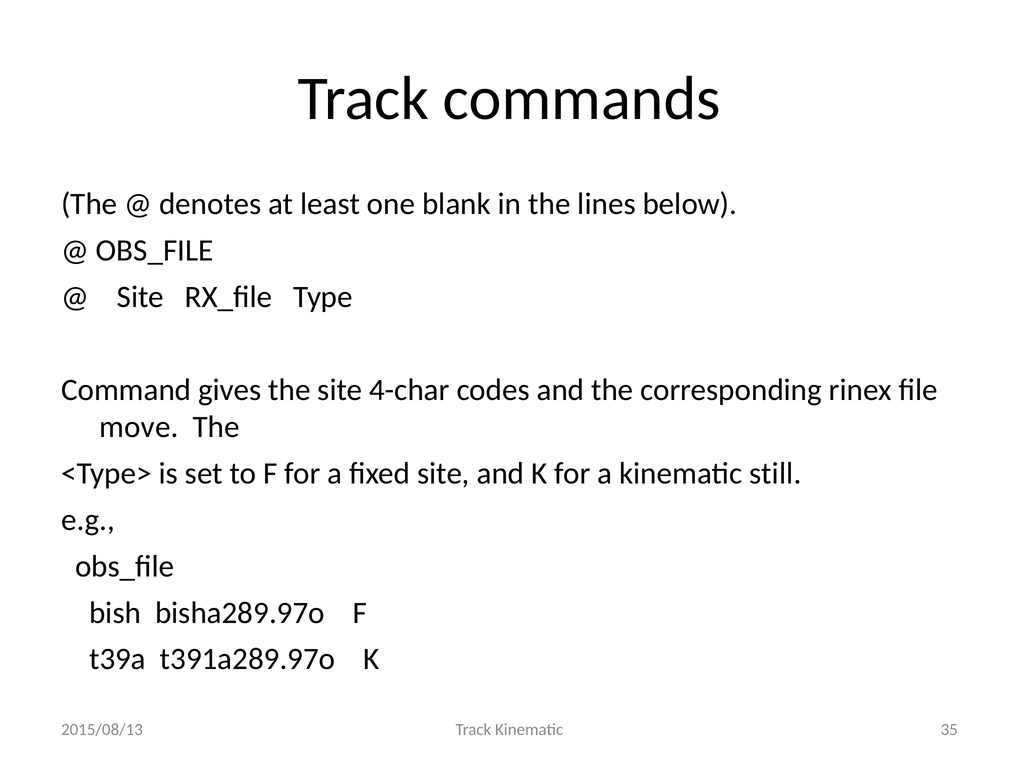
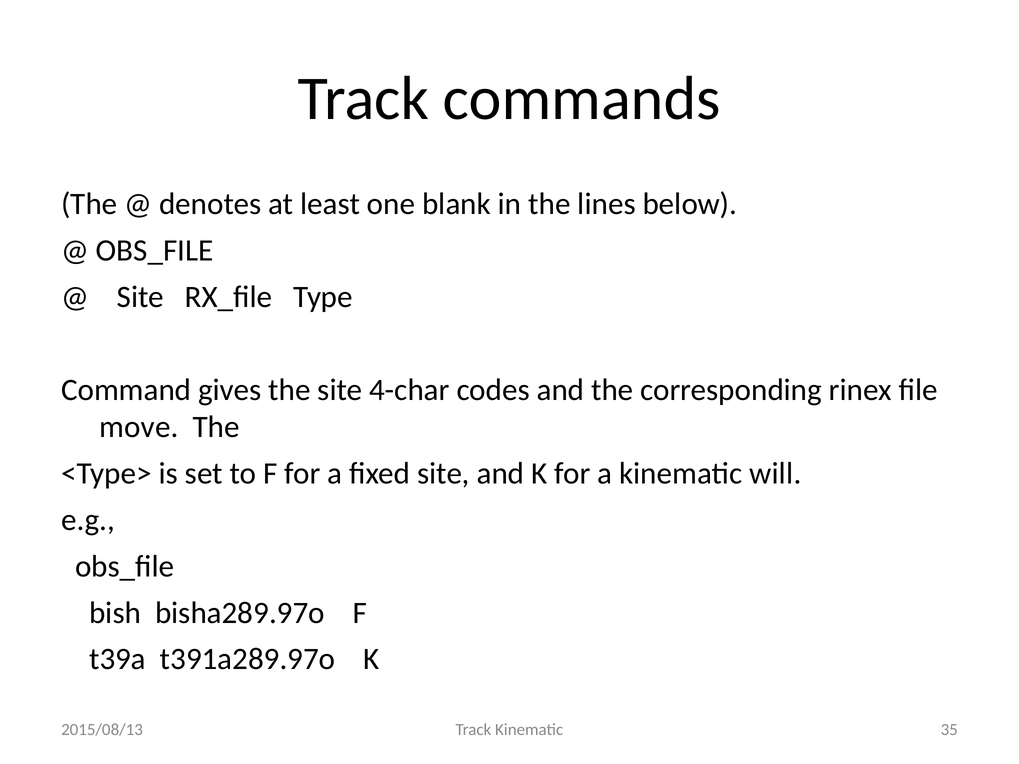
still: still -> will
